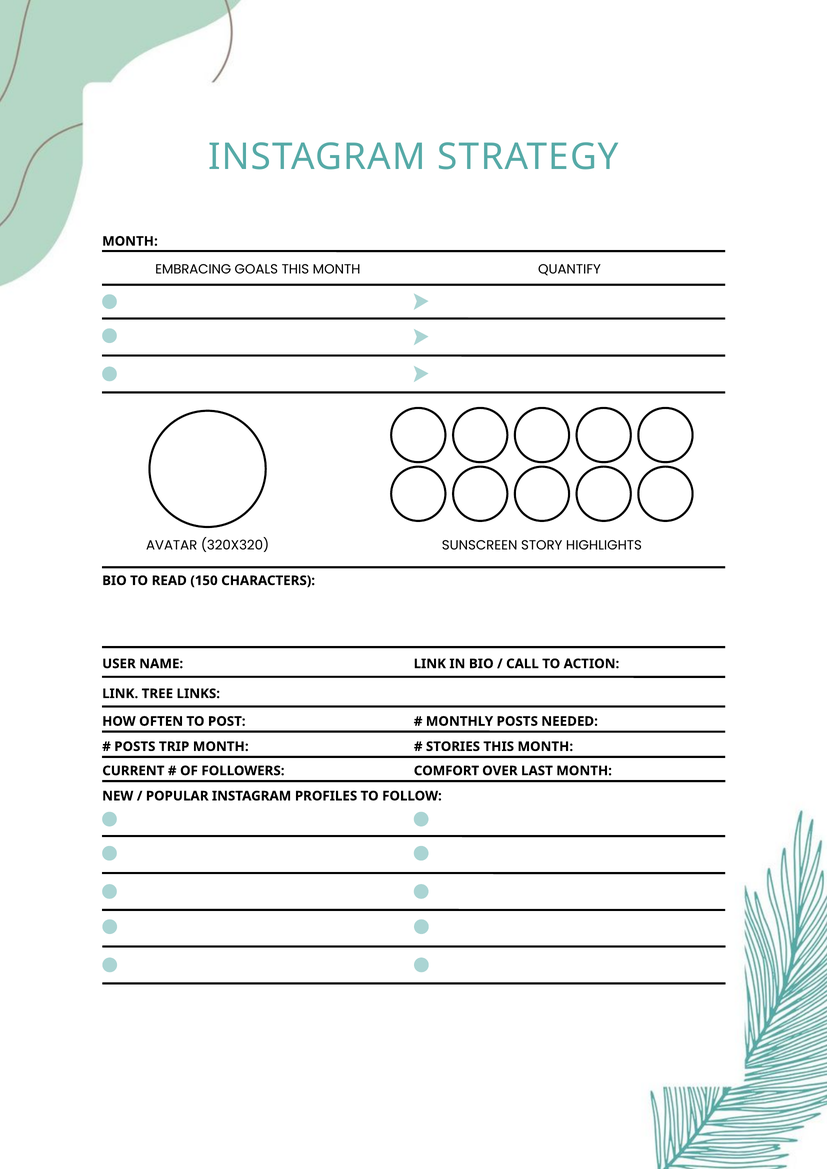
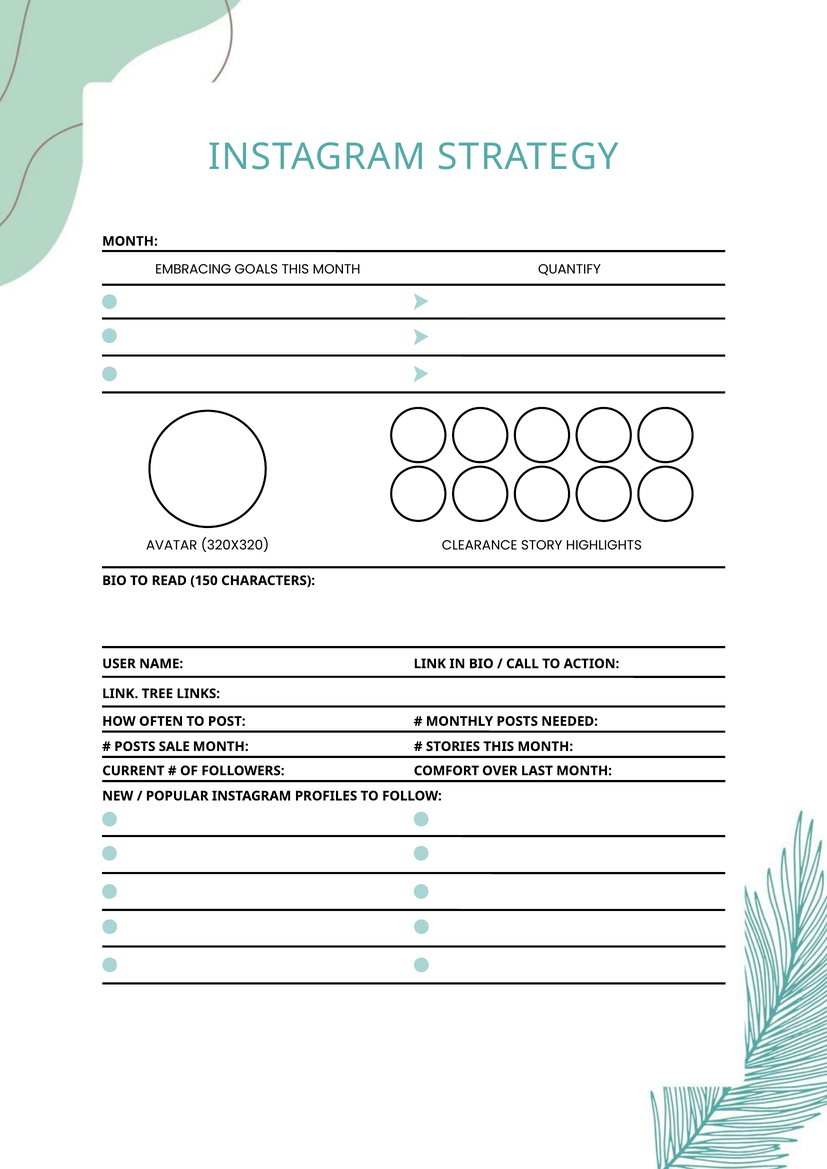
SUNSCREEN: SUNSCREEN -> CLEARANCE
TRIP: TRIP -> SALE
